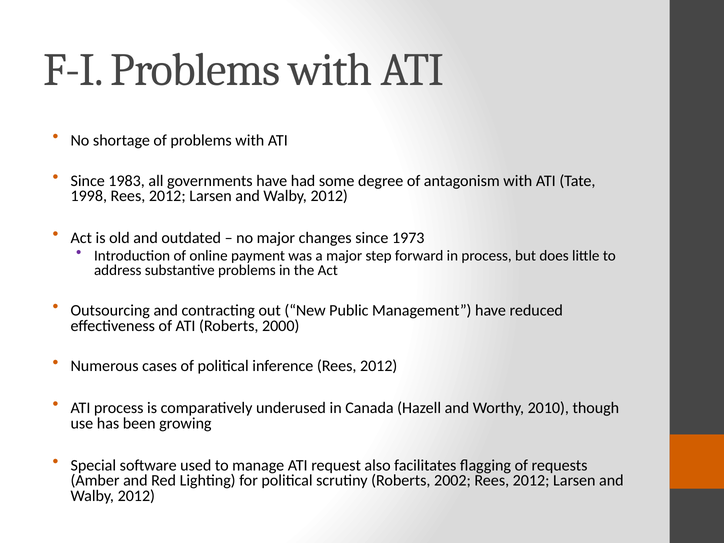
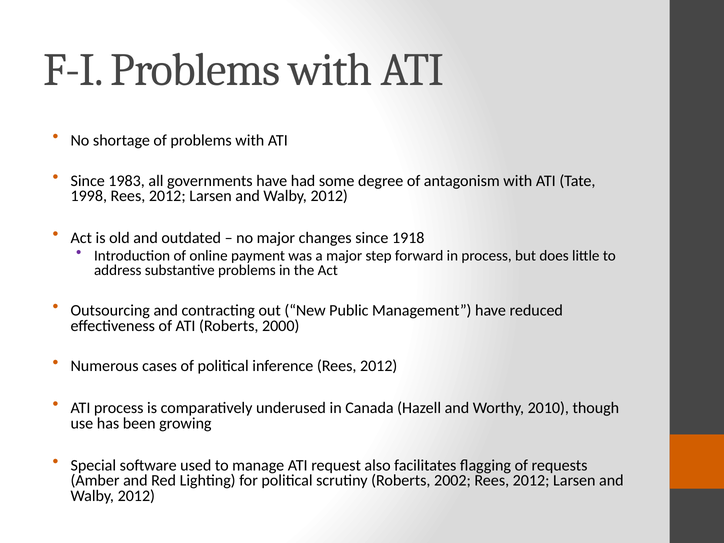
1973: 1973 -> 1918
